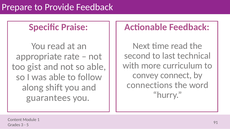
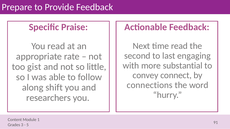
technical: technical -> engaging
curriculum: curriculum -> substantial
so able: able -> little
guarantees: guarantees -> researchers
